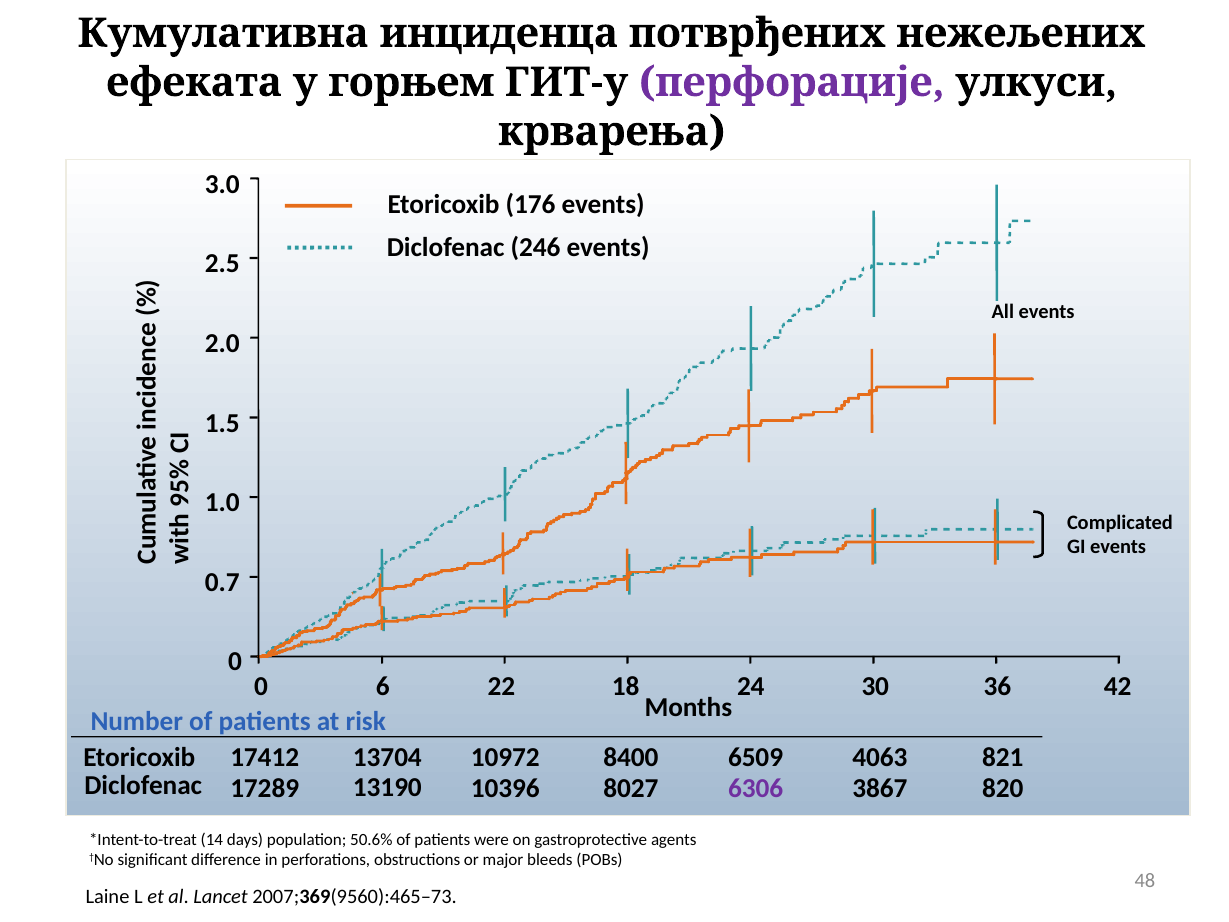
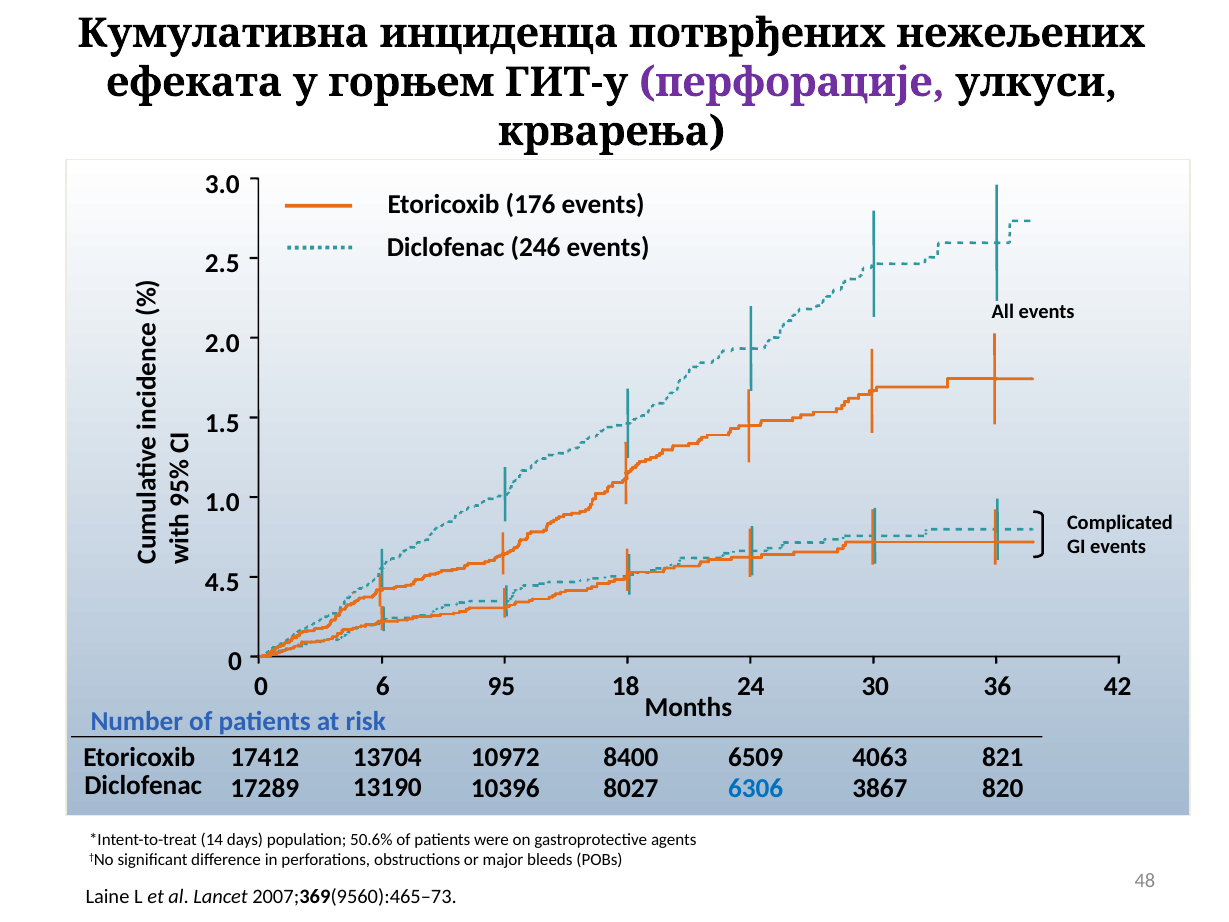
0.7: 0.7 -> 4.5
22: 22 -> 95
6306 colour: purple -> blue
